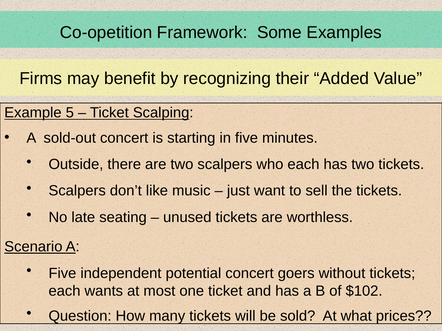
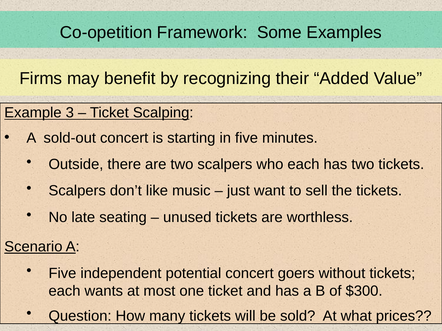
5: 5 -> 3
$102: $102 -> $300
